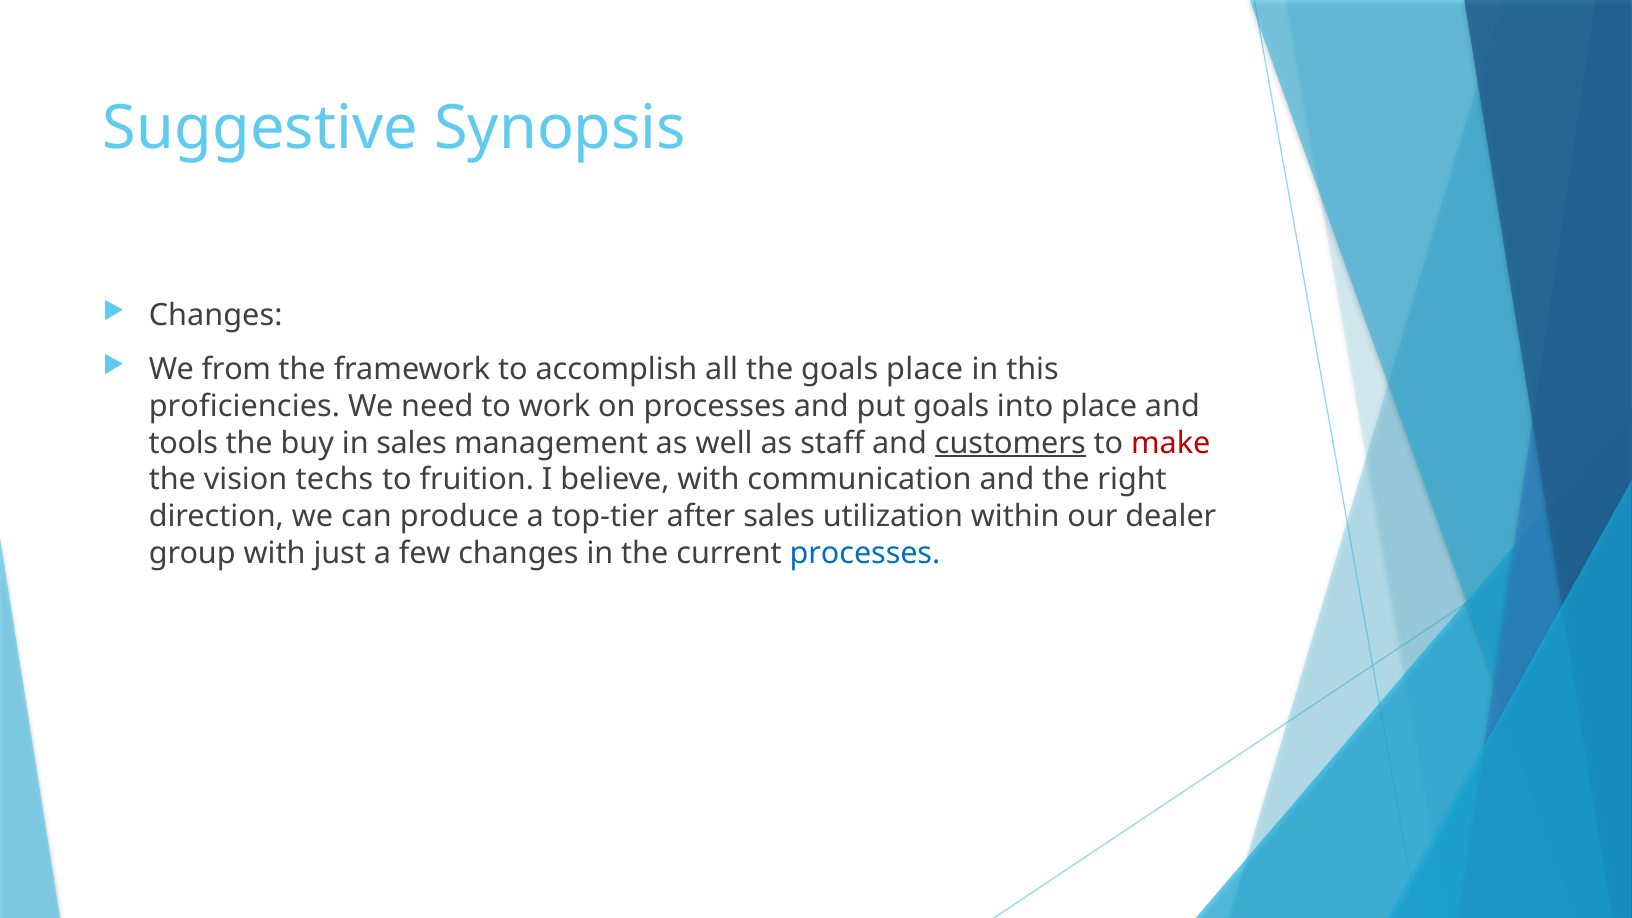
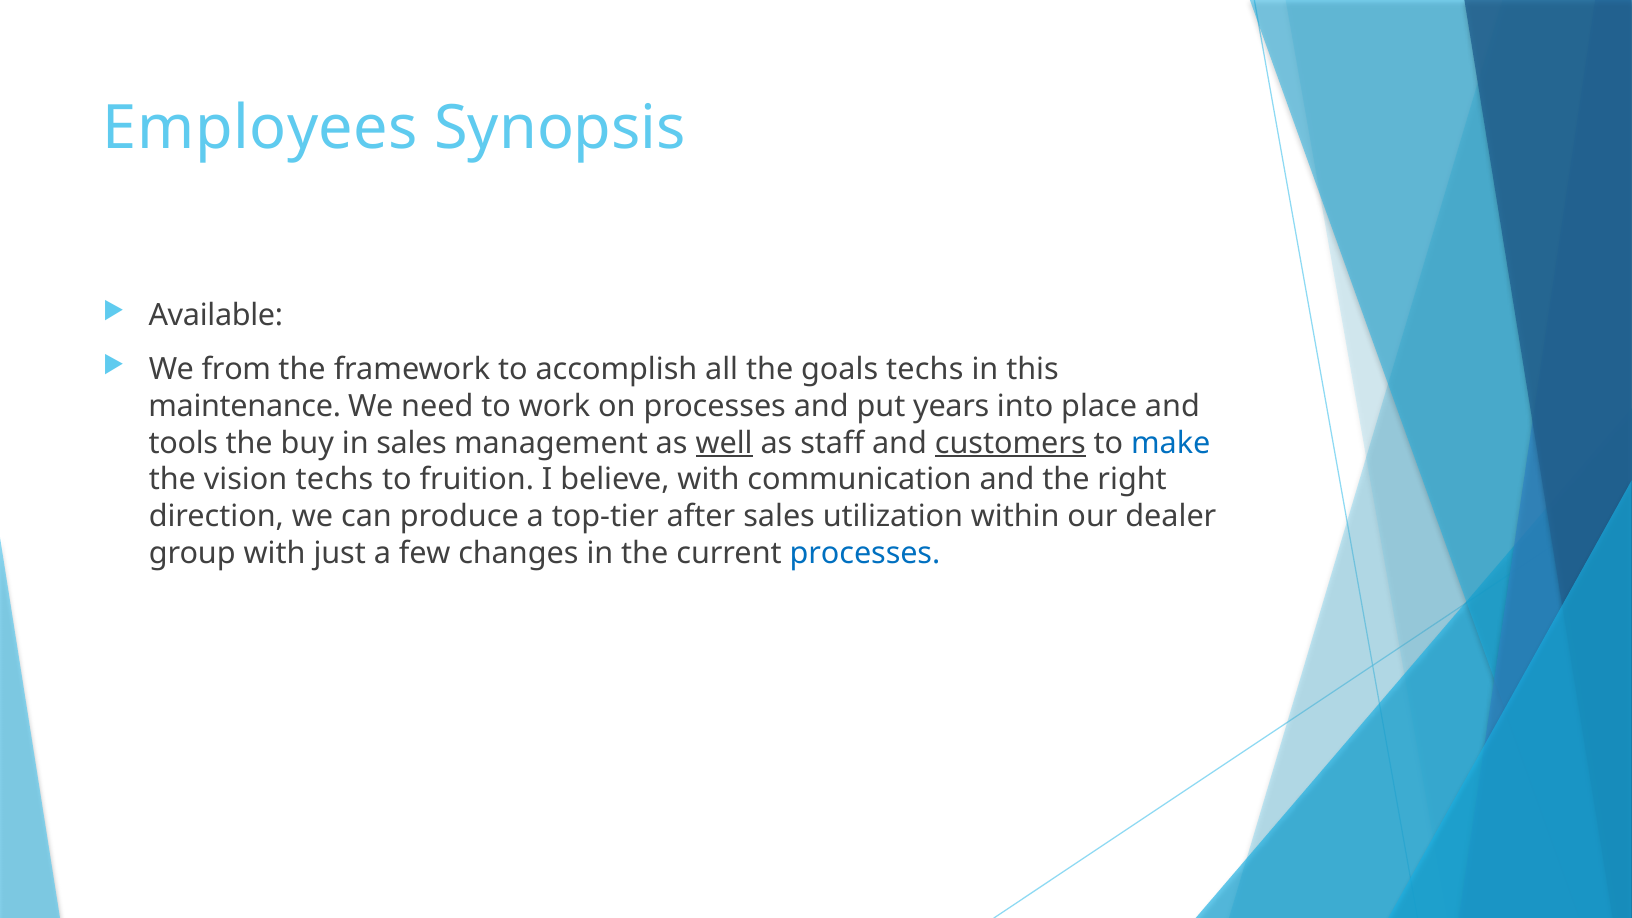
Suggestive: Suggestive -> Employees
Changes at (216, 316): Changes -> Available
goals place: place -> techs
proficiencies: proficiencies -> maintenance
put goals: goals -> years
well underline: none -> present
make colour: red -> blue
